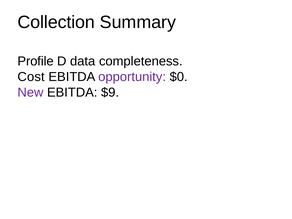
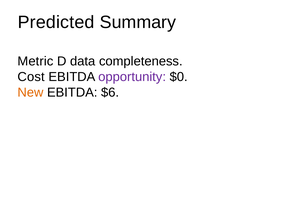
Collection: Collection -> Predicted
Profile: Profile -> Metric
New colour: purple -> orange
$9: $9 -> $6
